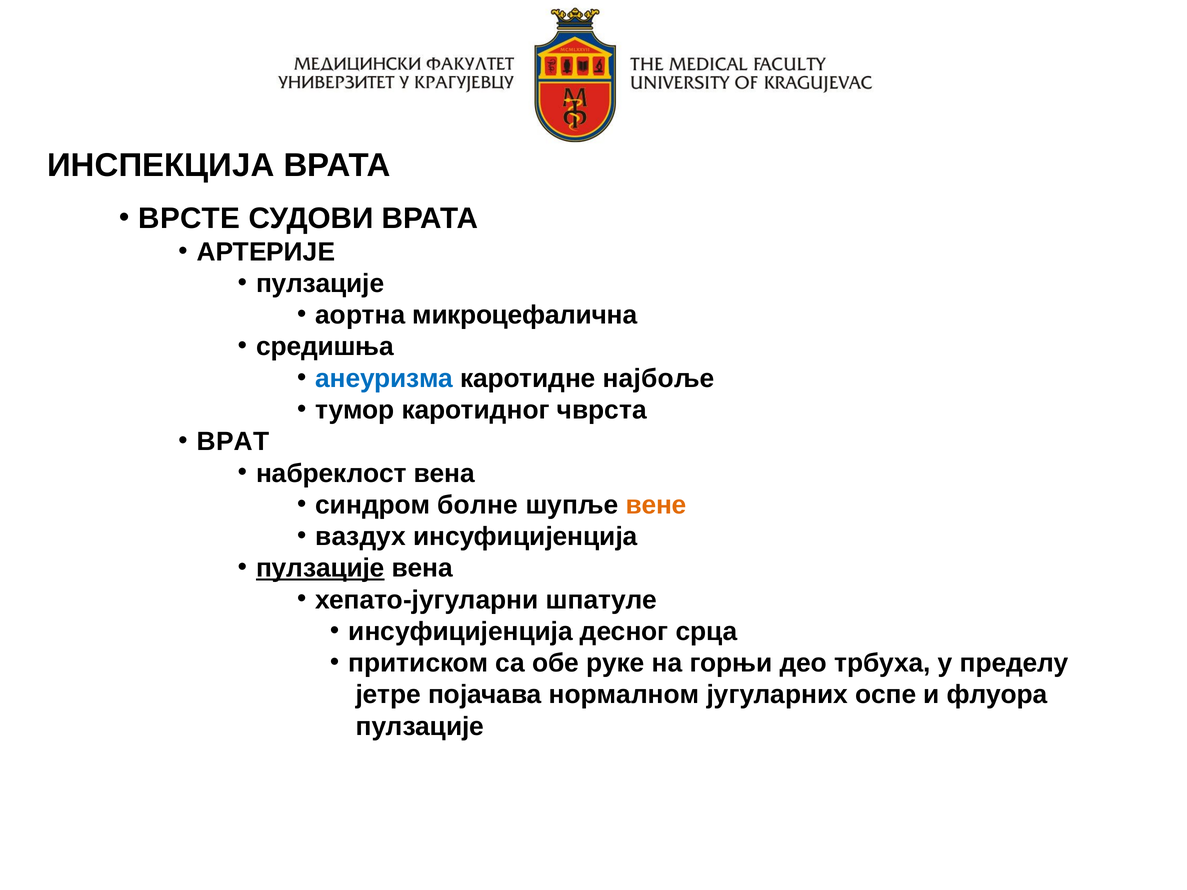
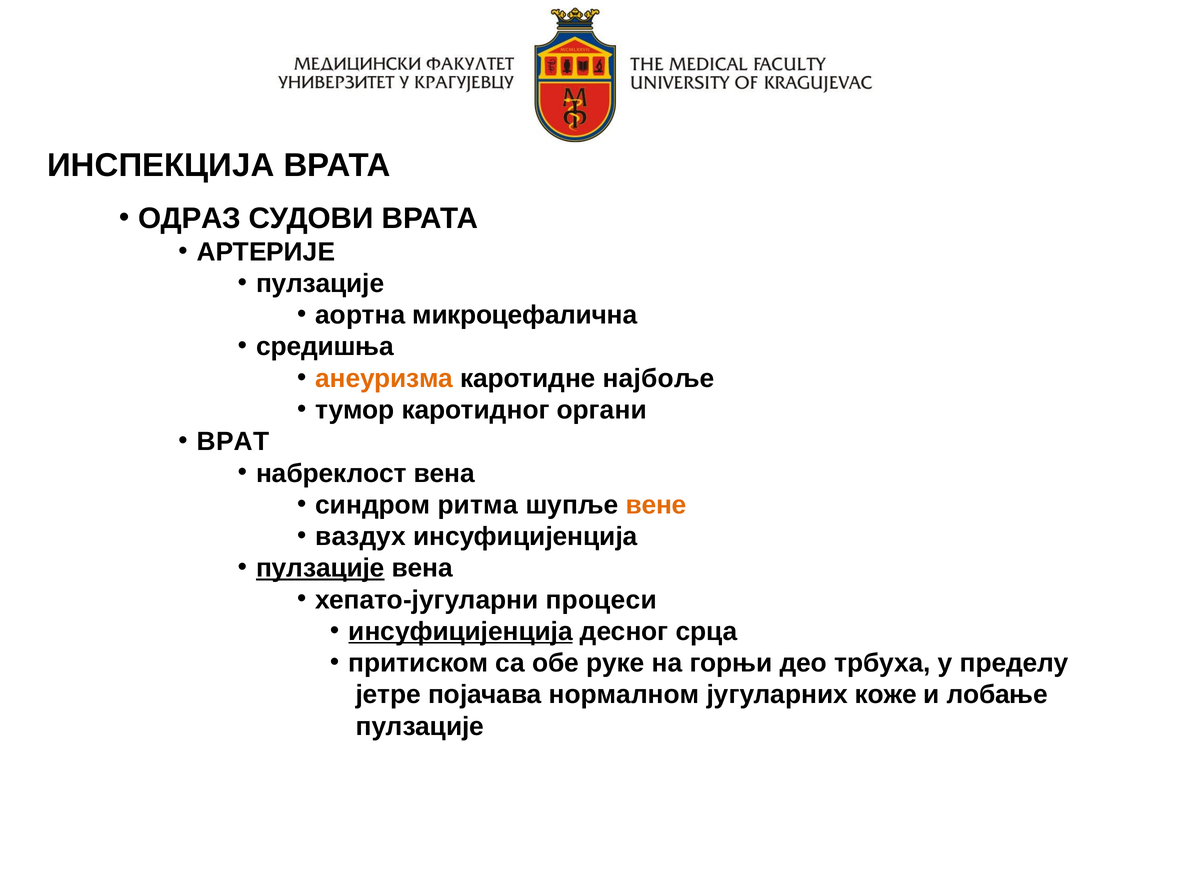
ВРСТЕ: ВРСТЕ -> ОДРАЗ
анеуризма colour: blue -> orange
чврста: чврста -> органи
болне: болне -> ритма
шпатуле: шпатуле -> процеси
инсуфицијенција at (461, 632) underline: none -> present
оспе: оспе -> коже
флуора: флуора -> лобање
